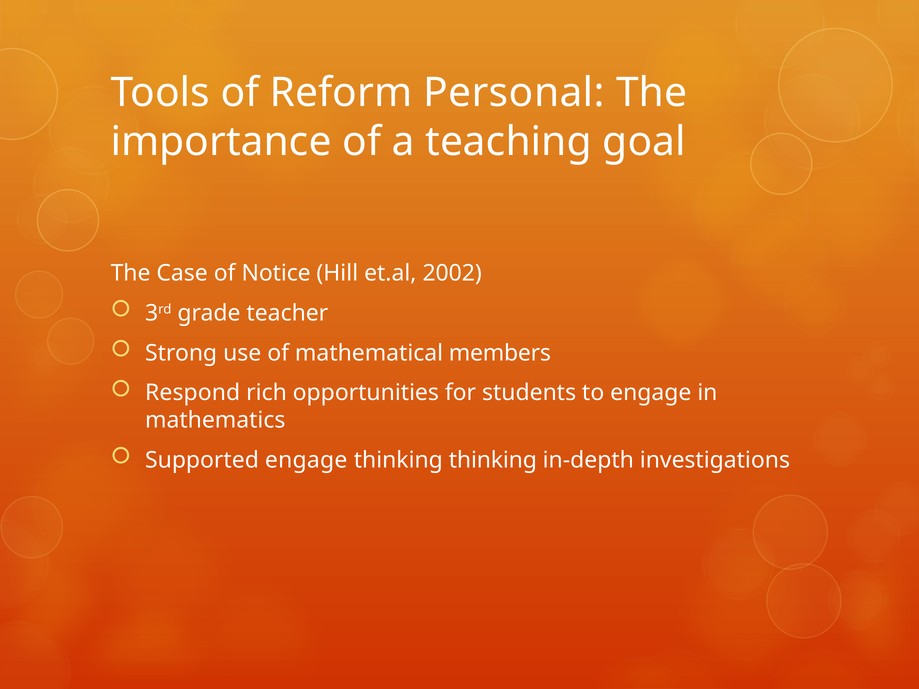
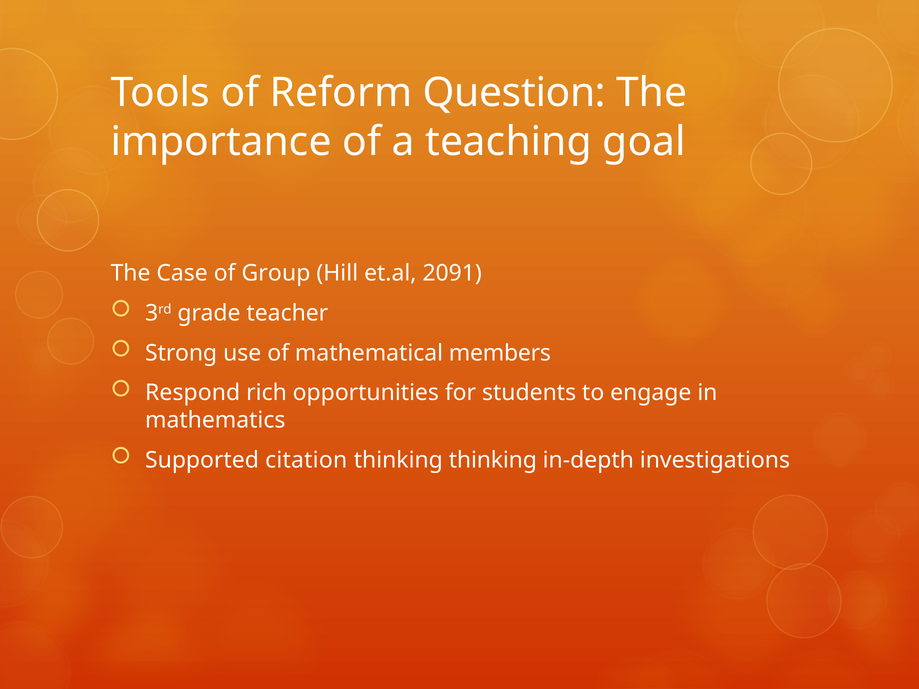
Personal: Personal -> Question
Notice: Notice -> Group
2002: 2002 -> 2091
Supported engage: engage -> citation
